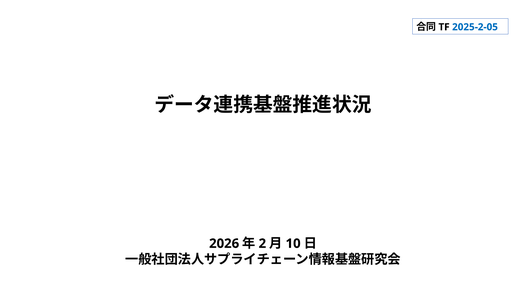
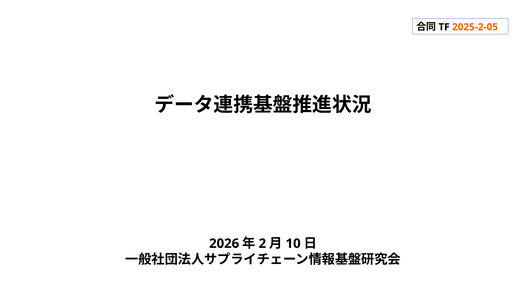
2025-2-05 colour: blue -> orange
